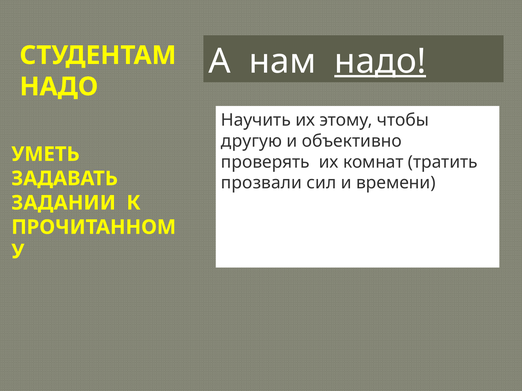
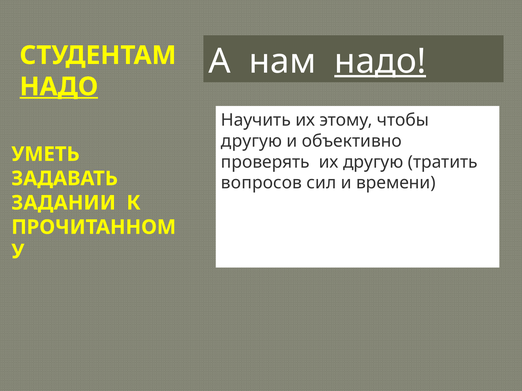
НАДО at (59, 87) underline: none -> present
их комнат: комнат -> другую
прозвали: прозвали -> вопросов
